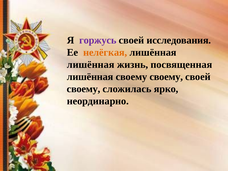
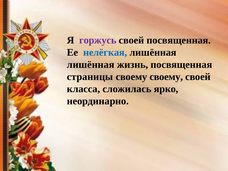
своей исследования: исследования -> посвященная
нелёгкая colour: orange -> blue
лишённая at (90, 77): лишённая -> страницы
своему at (84, 89): своему -> класса
